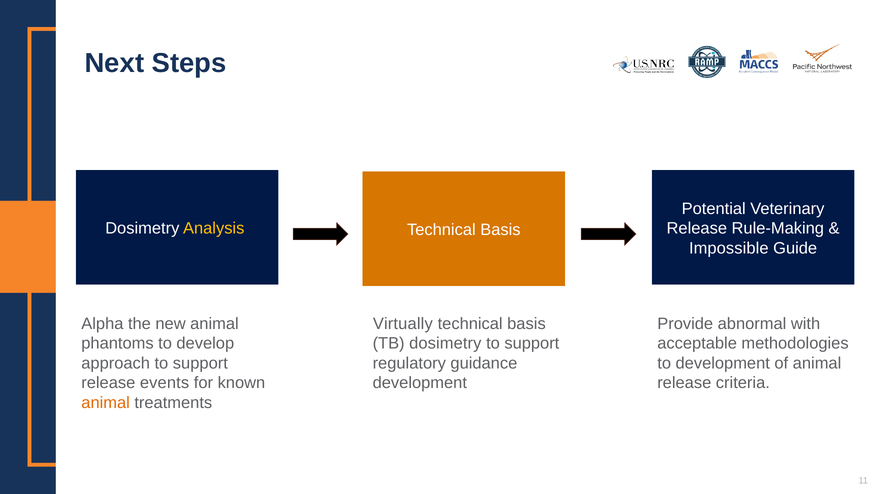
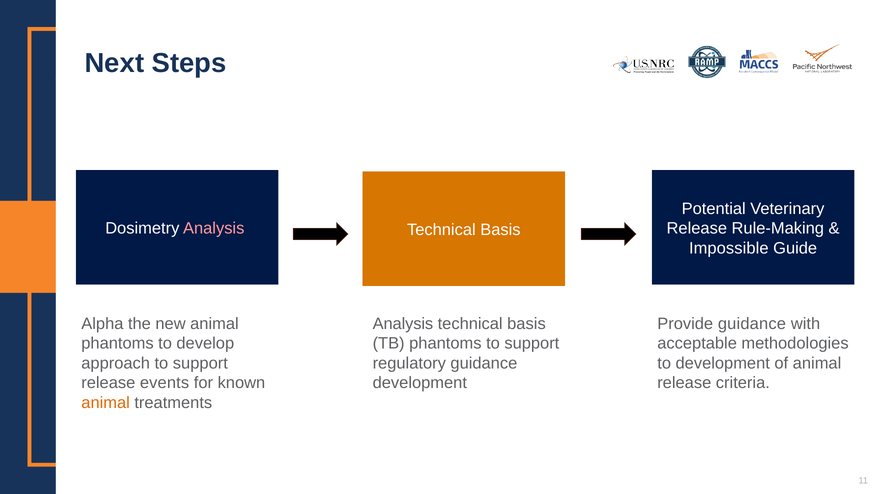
Analysis at (214, 229) colour: yellow -> pink
Virtually at (403, 324): Virtually -> Analysis
Provide abnormal: abnormal -> guidance
TB dosimetry: dosimetry -> phantoms
